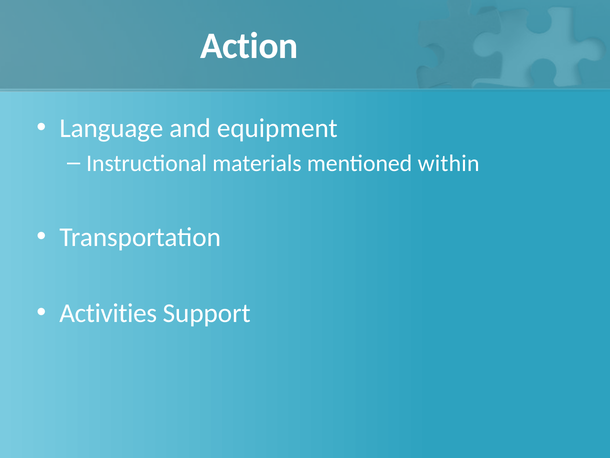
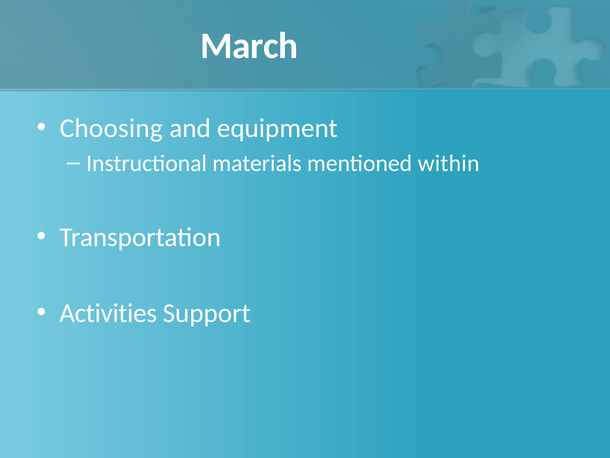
Action: Action -> March
Language: Language -> Choosing
